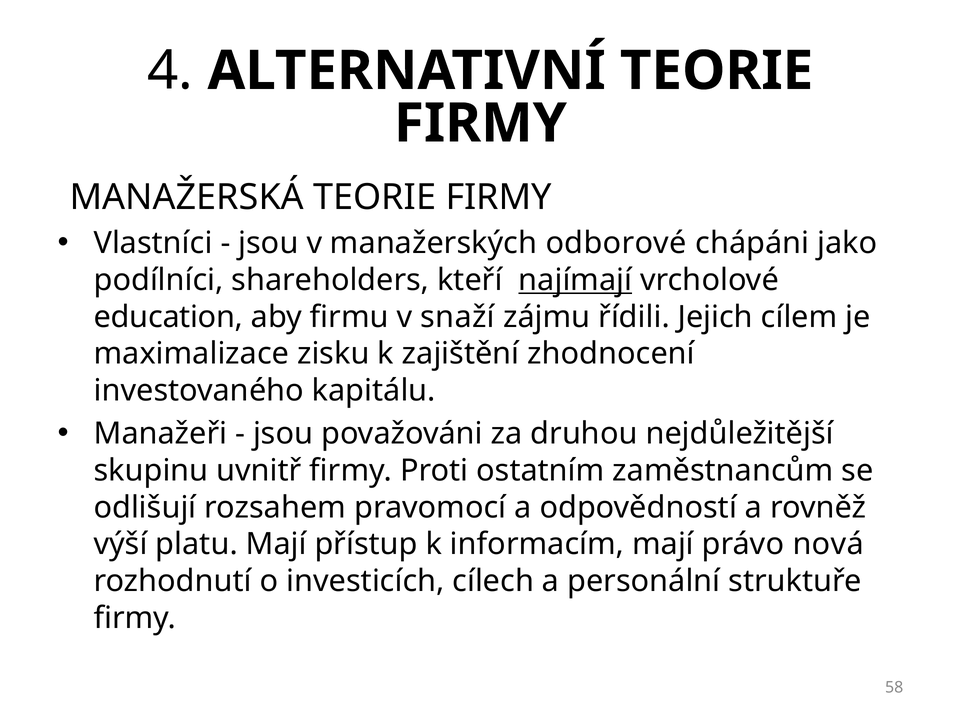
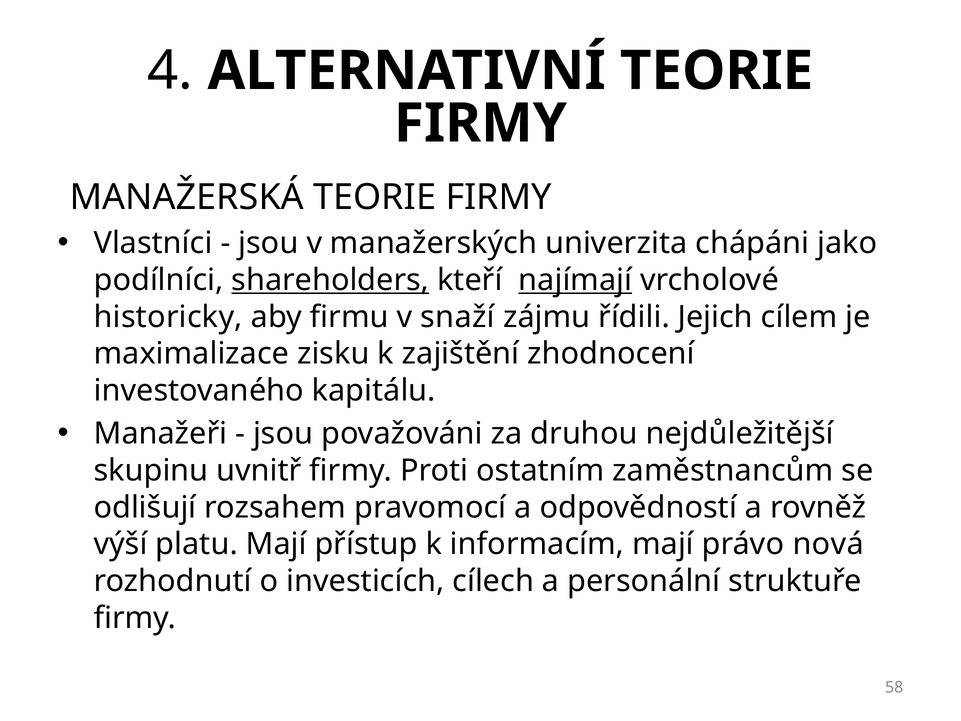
odborové: odborové -> univerzita
shareholders underline: none -> present
education: education -> historicky
